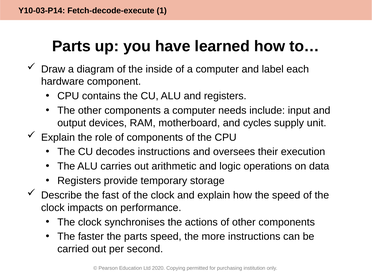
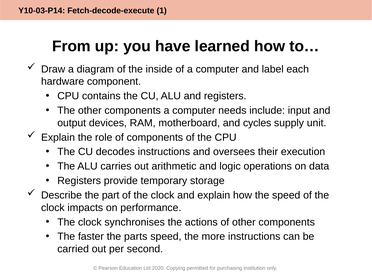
Parts at (71, 46): Parts -> From
fast: fast -> part
